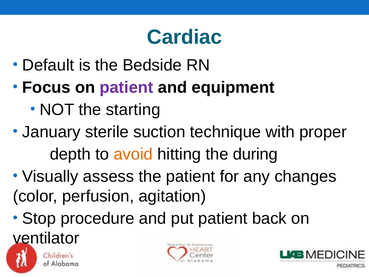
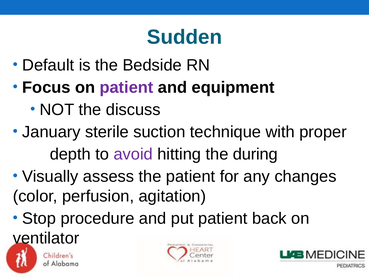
Cardiac: Cardiac -> Sudden
starting: starting -> discuss
avoid colour: orange -> purple
